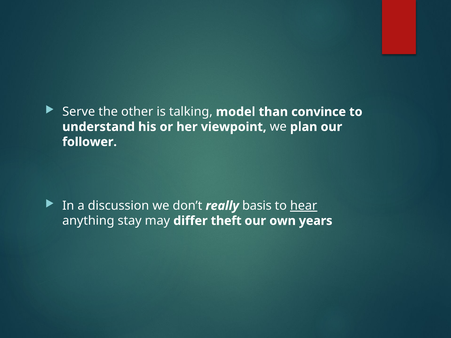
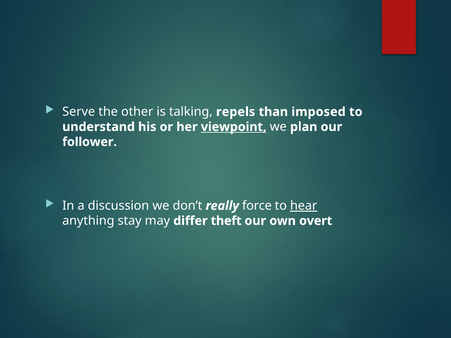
model: model -> repels
convince: convince -> imposed
viewpoint underline: none -> present
basis: basis -> force
years: years -> overt
